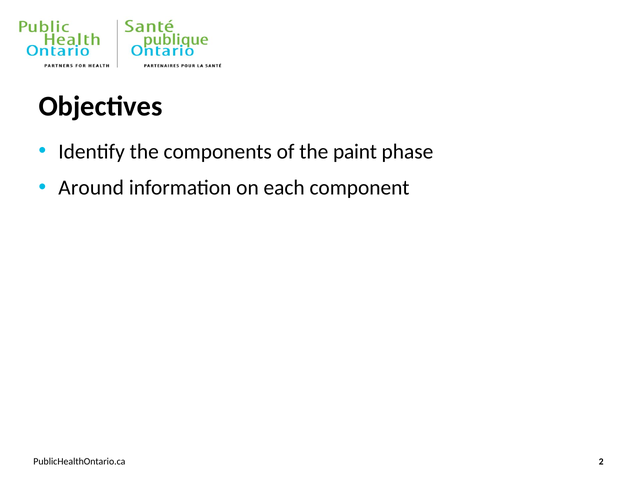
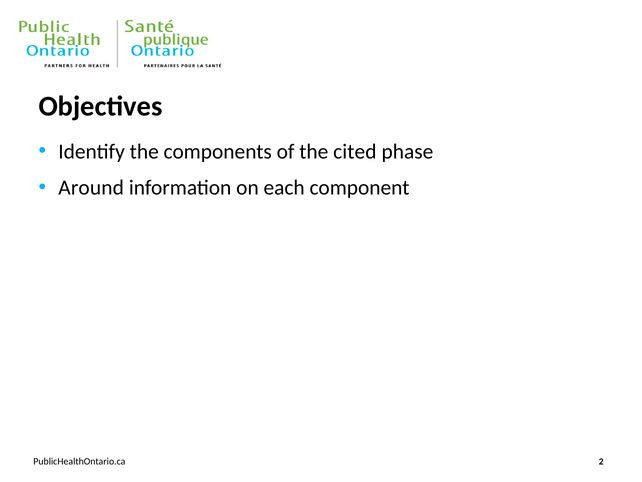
paint: paint -> cited
